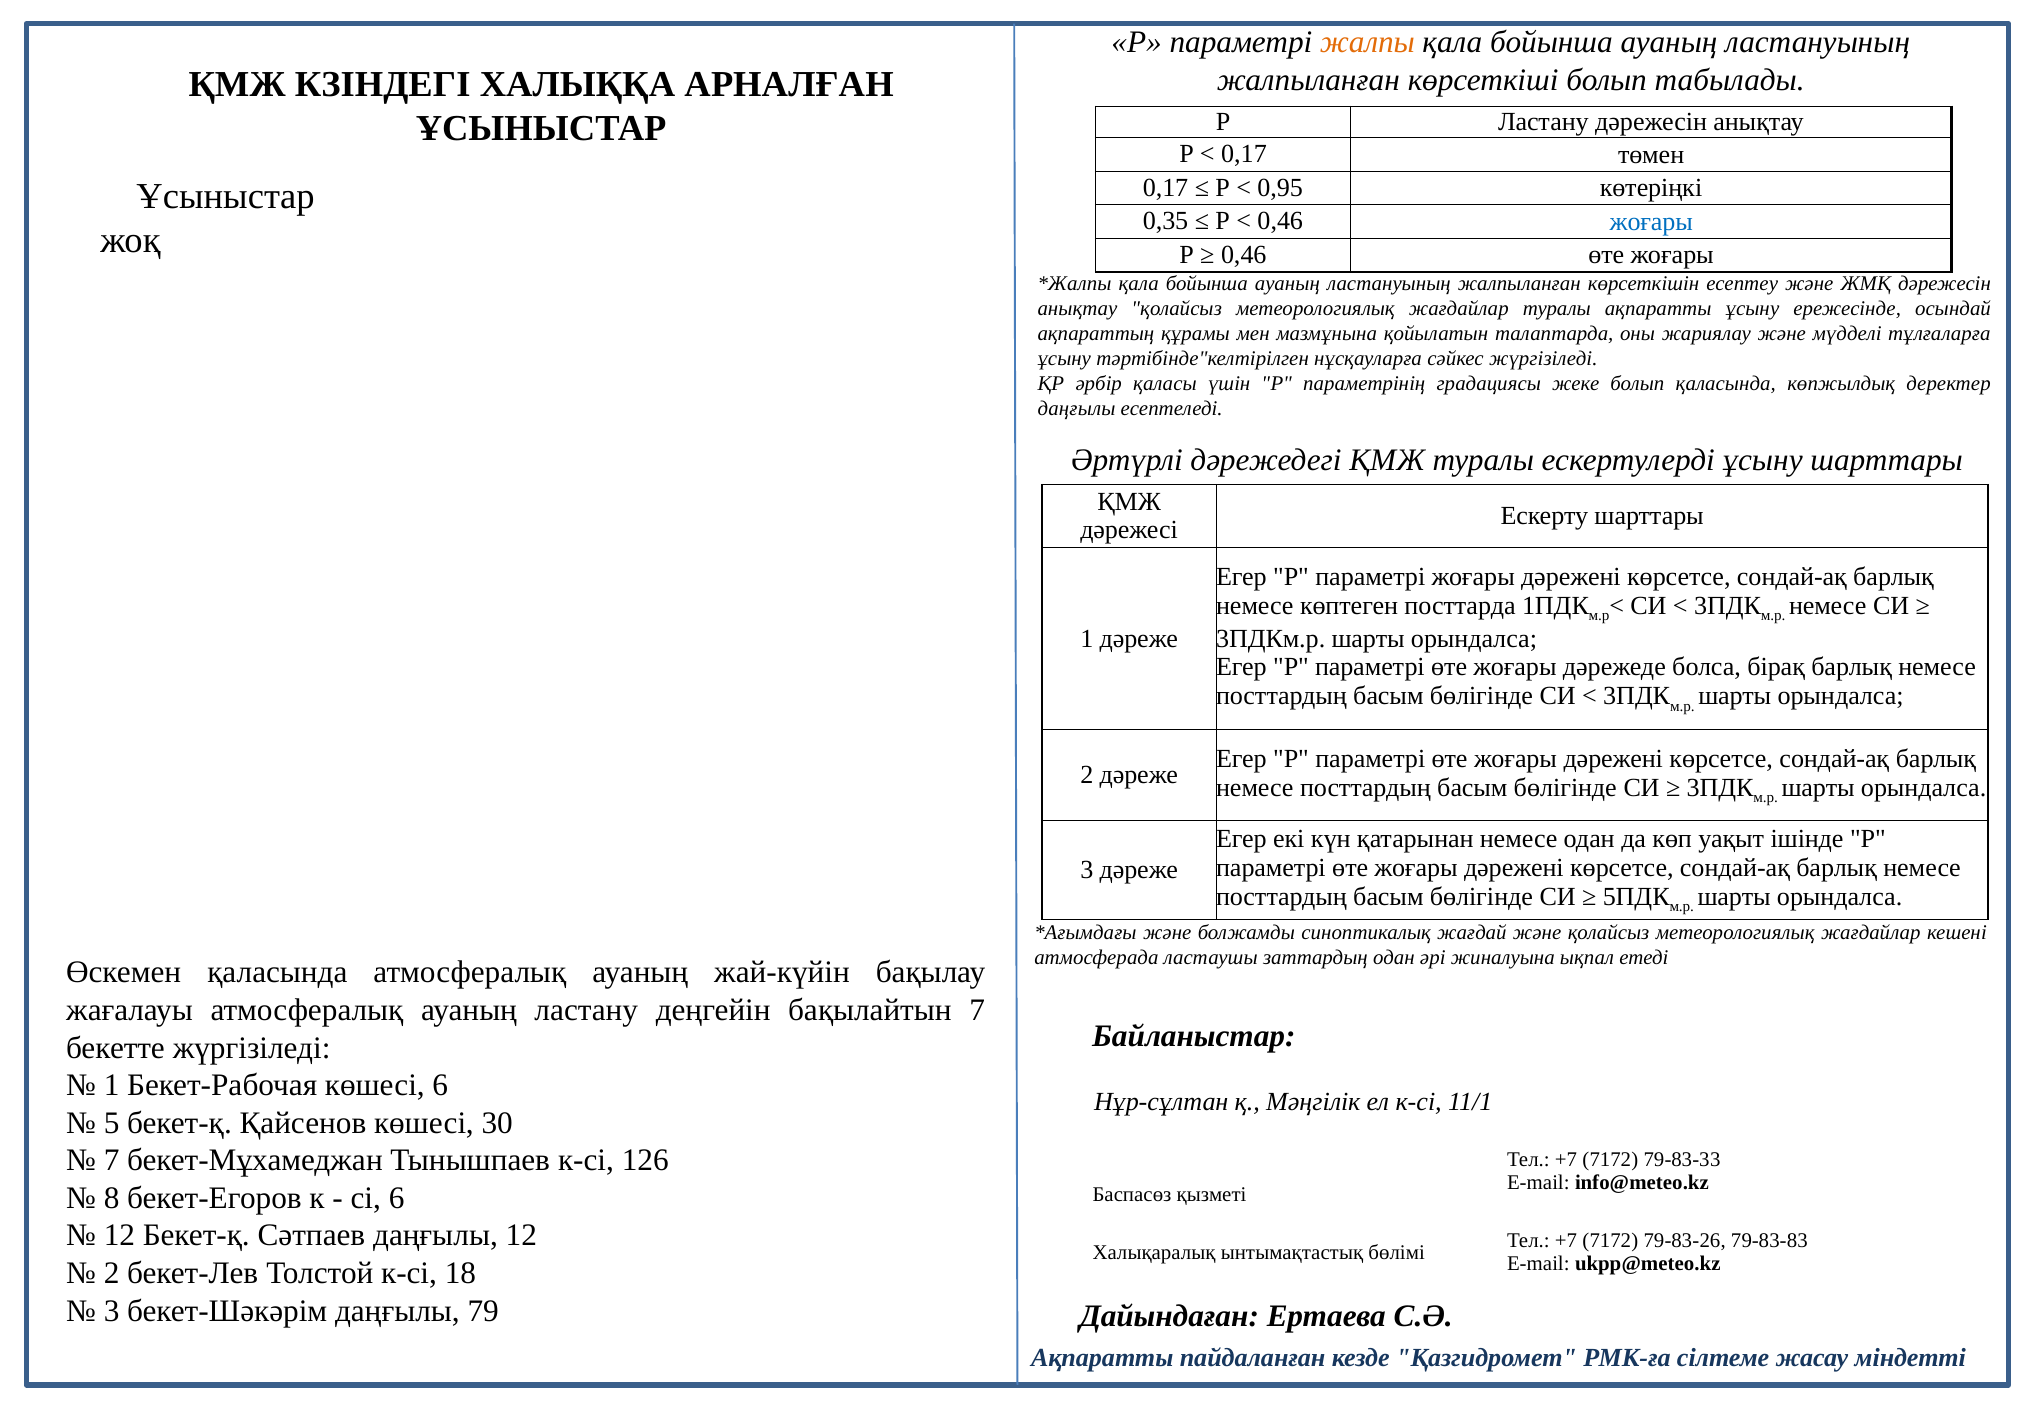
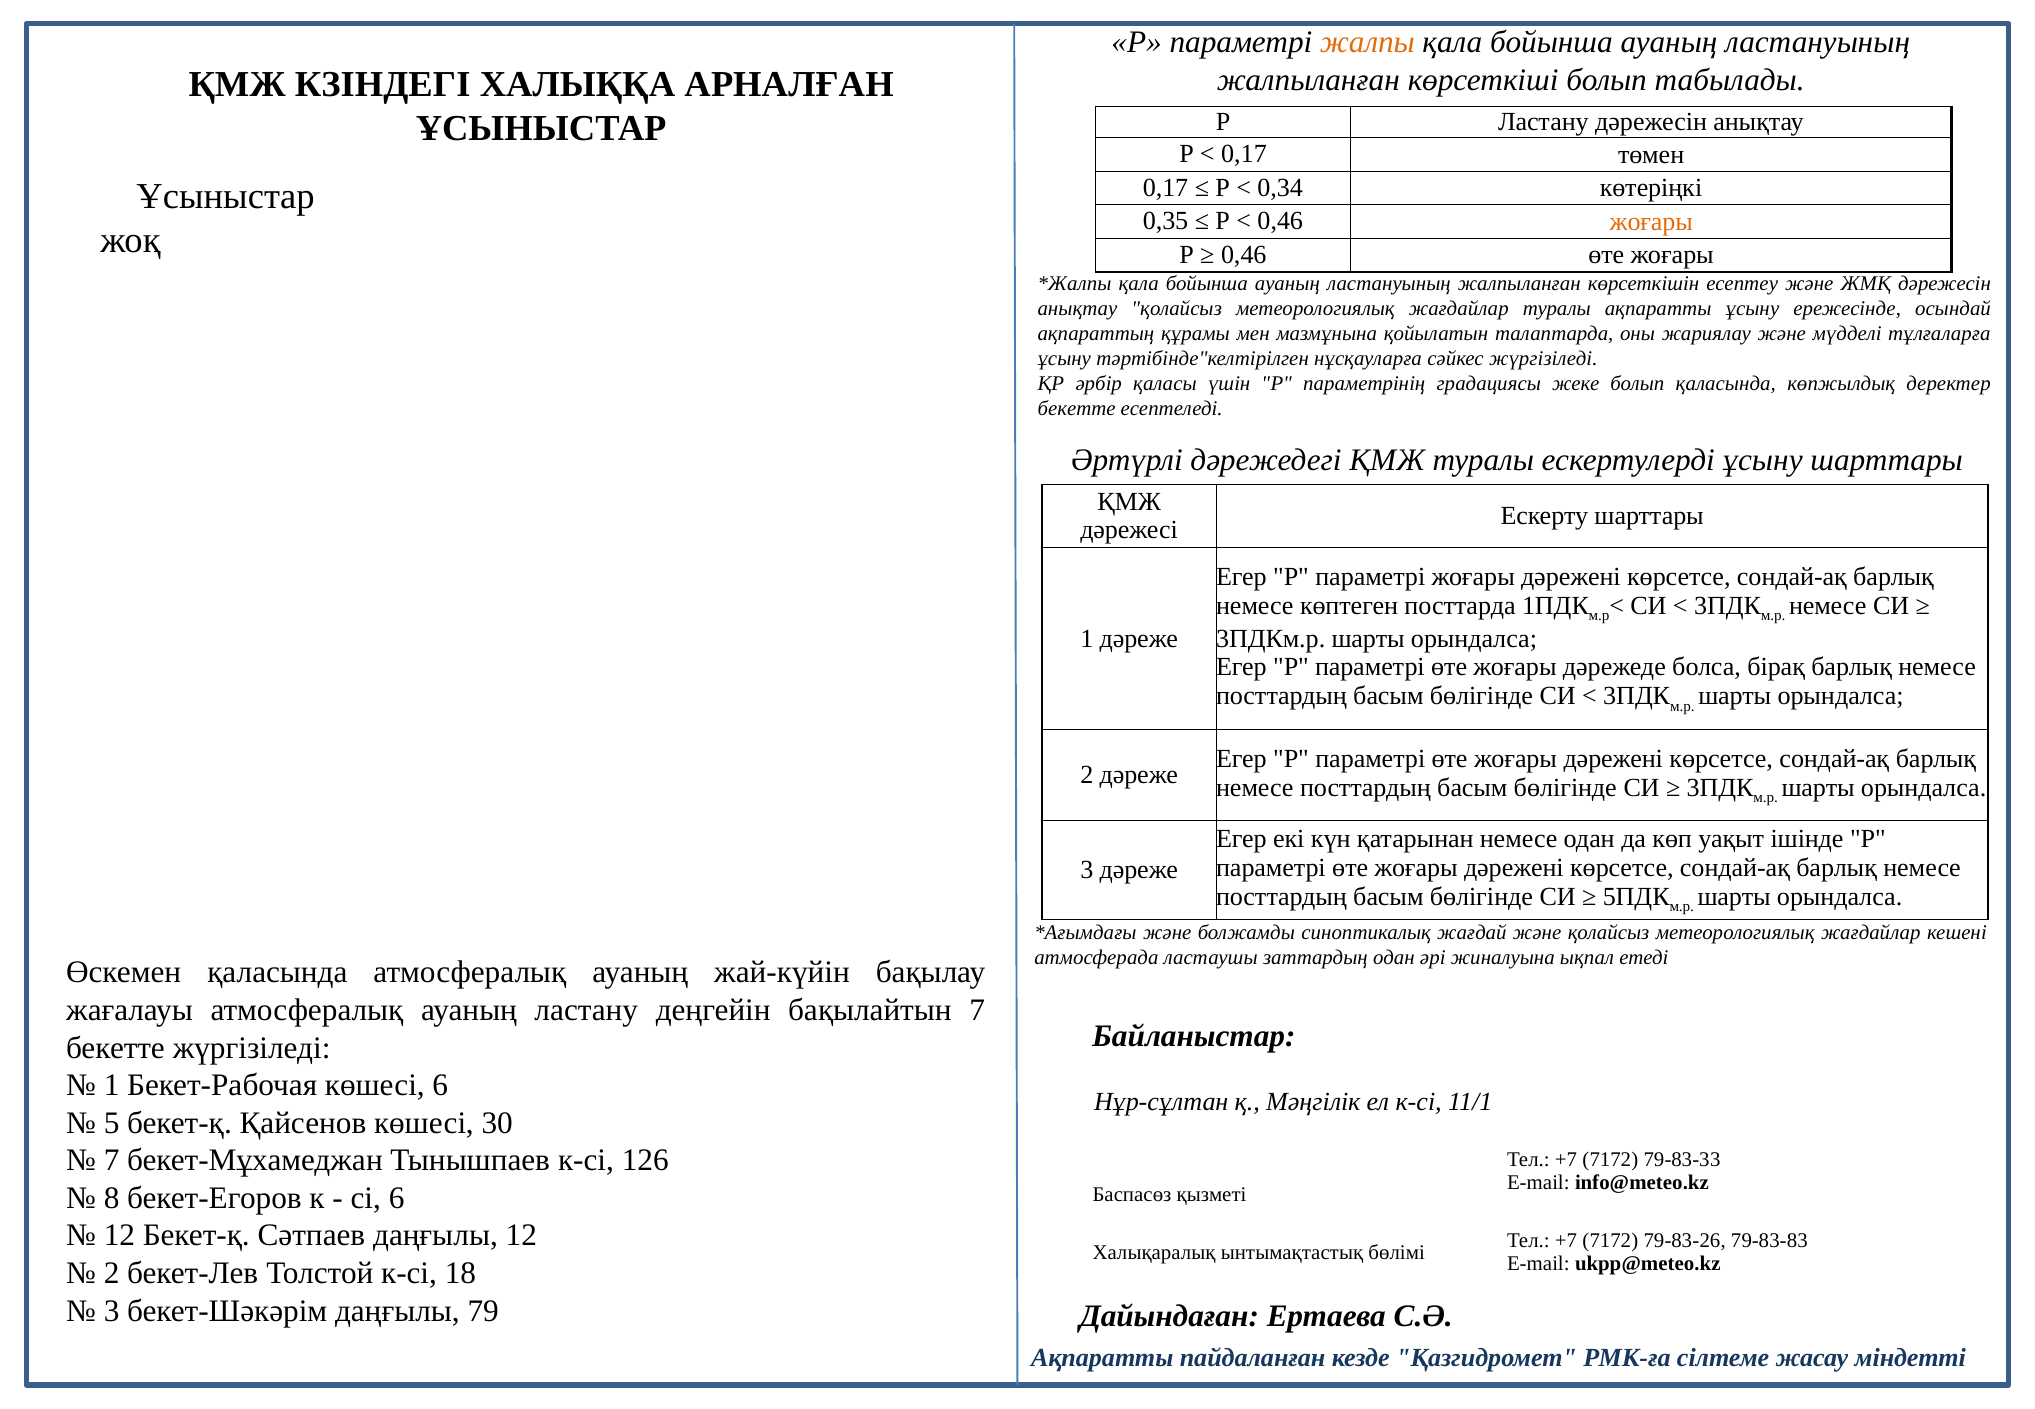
0,95: 0,95 -> 0,34
жоғары at (1651, 222) colour: blue -> orange
даңғылы at (1077, 408): даңғылы -> бекетте
